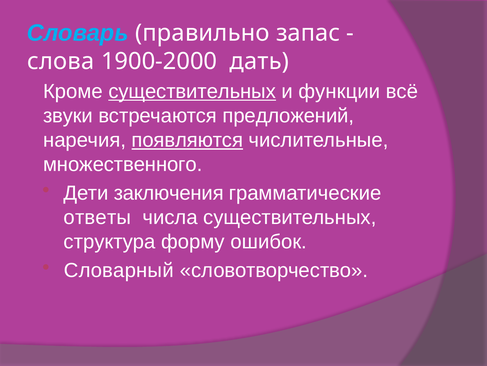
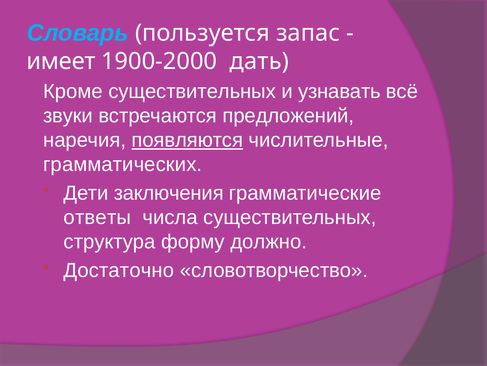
правильно: правильно -> пользуется
слова: слова -> имеет
существительных at (192, 91) underline: present -> none
функции: функции -> узнавать
множественного: множественного -> грамматических
ошибок: ошибок -> должно
Словарный: Словарный -> Достаточно
